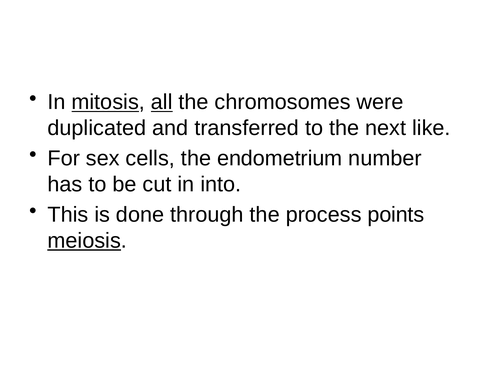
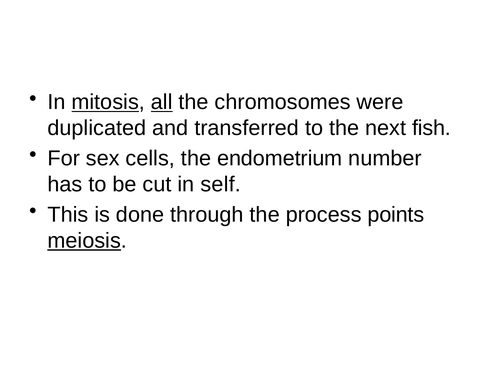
like: like -> fish
into: into -> self
